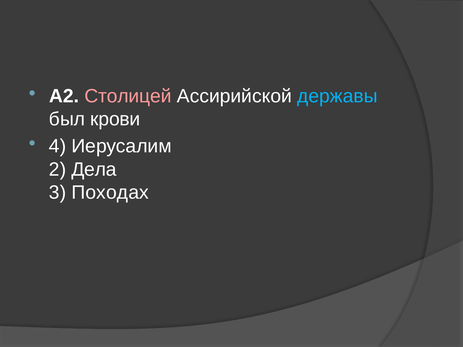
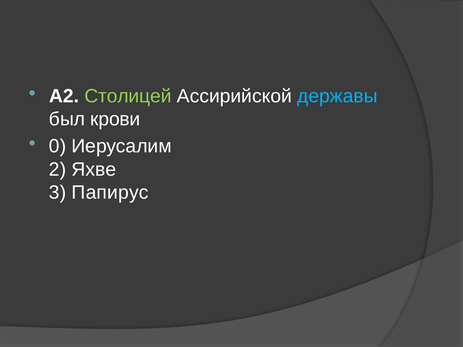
Столицей colour: pink -> light green
4: 4 -> 0
Дела: Дела -> Яхве
Походах: Походах -> Папирус
